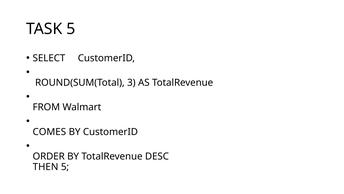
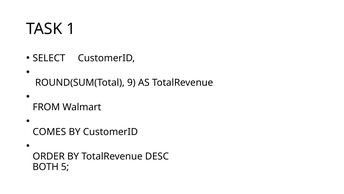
TASK 5: 5 -> 1
3: 3 -> 9
THEN: THEN -> BOTH
